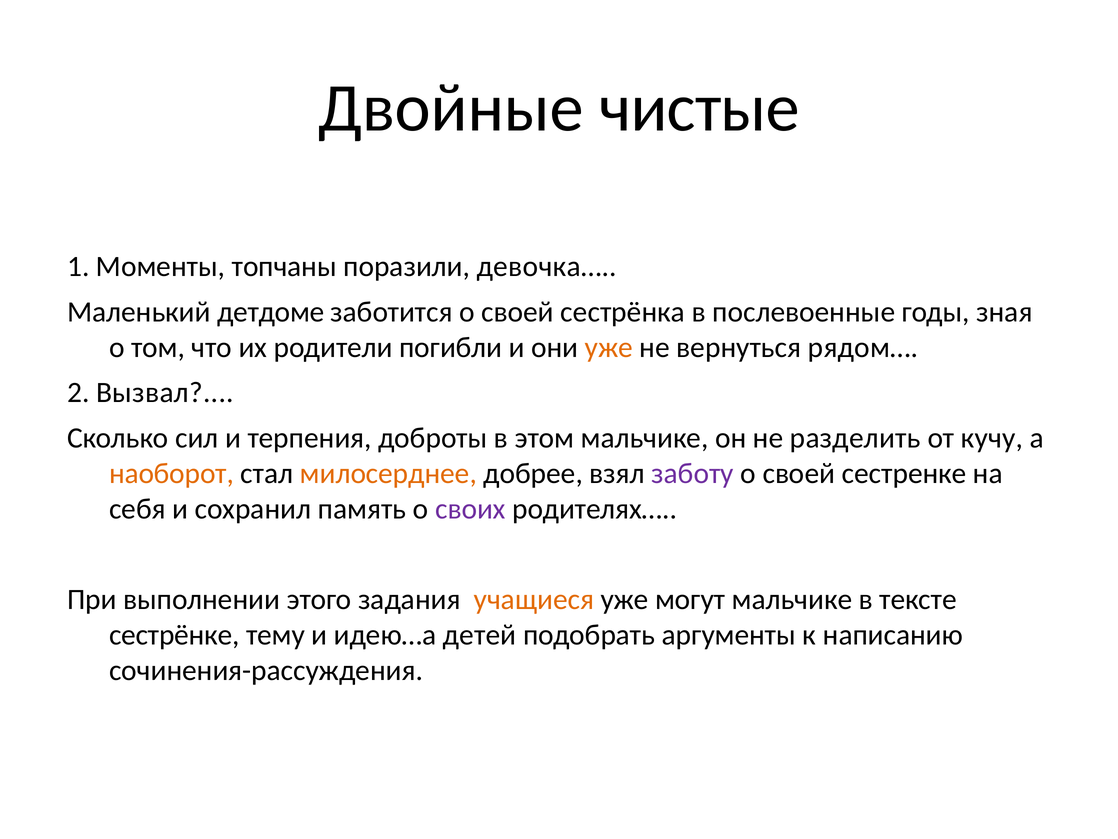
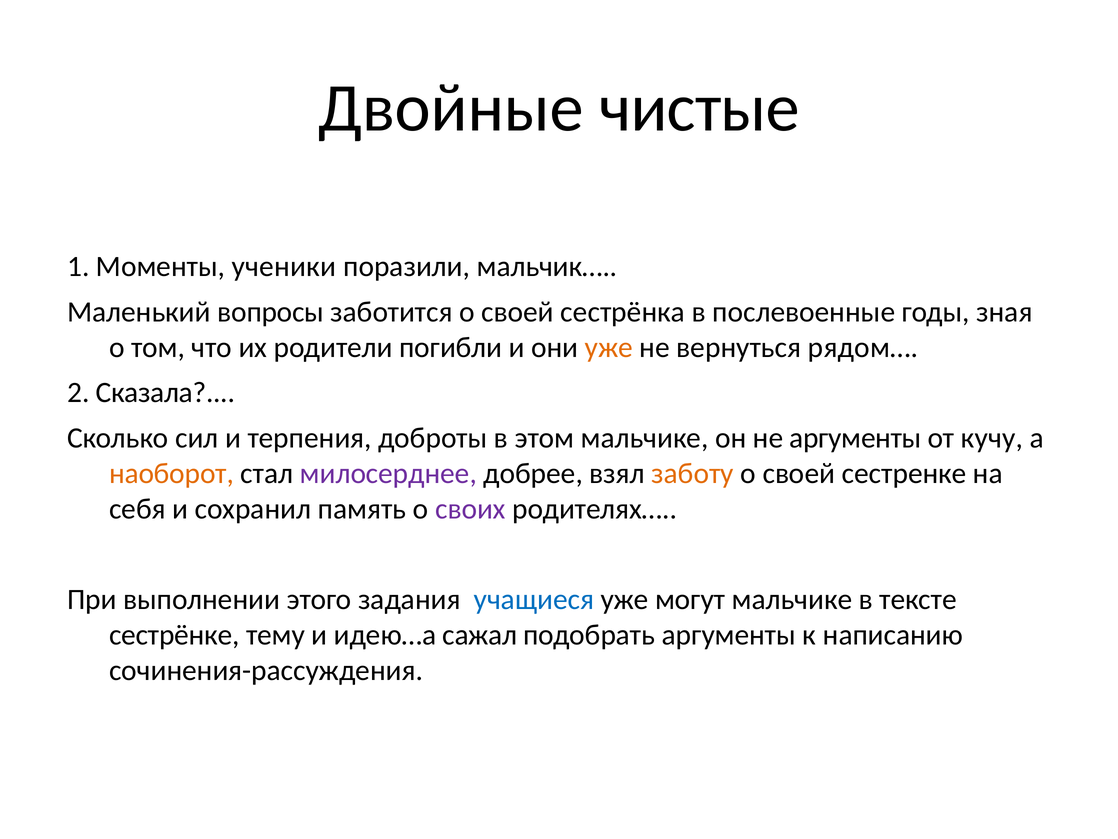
топчаны: топчаны -> ученики
девочка…: девочка… -> мальчик…
детдоме: детдоме -> вопросы
Вызвал: Вызвал -> Сказала
не разделить: разделить -> аргументы
милосерднее colour: orange -> purple
заботу colour: purple -> orange
учащиеся colour: orange -> blue
детей: детей -> сажал
